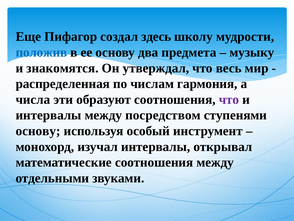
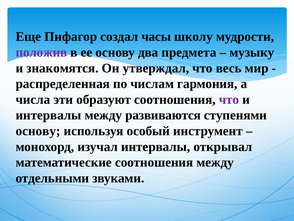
здесь: здесь -> часы
положив colour: blue -> purple
посредством: посредством -> развиваются
